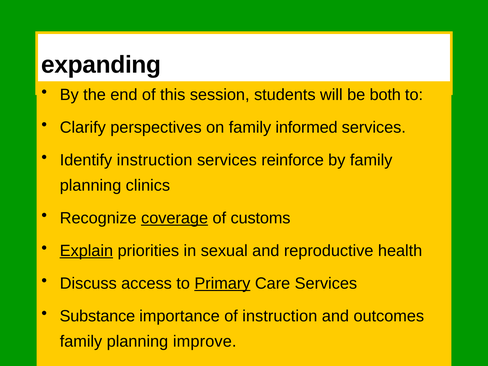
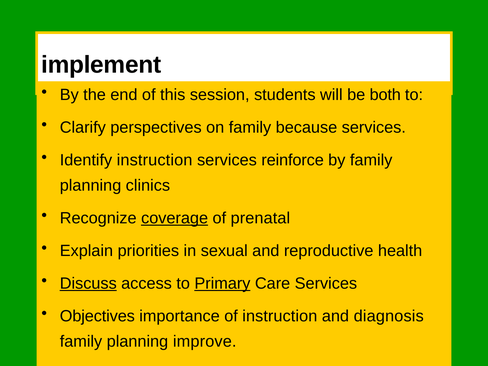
expanding: expanding -> implement
informed: informed -> because
customs: customs -> prenatal
Explain underline: present -> none
Discuss underline: none -> present
Substance: Substance -> Objectives
outcomes: outcomes -> diagnosis
